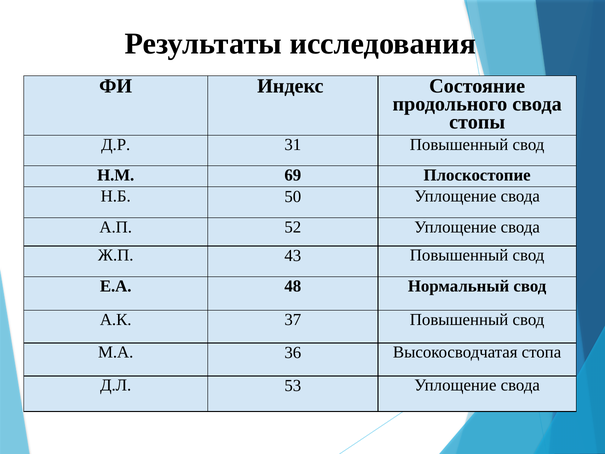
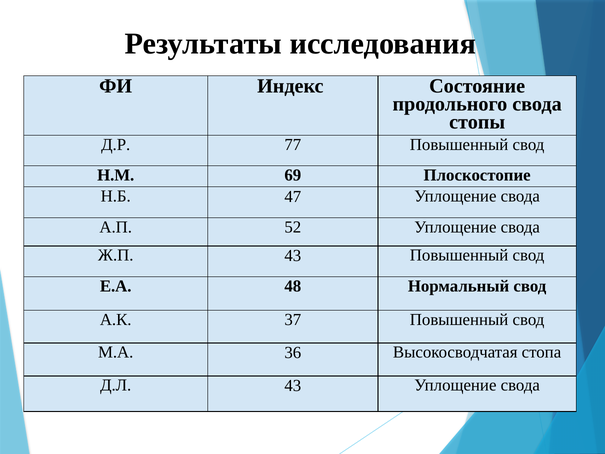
31: 31 -> 77
50: 50 -> 47
Д.Л 53: 53 -> 43
